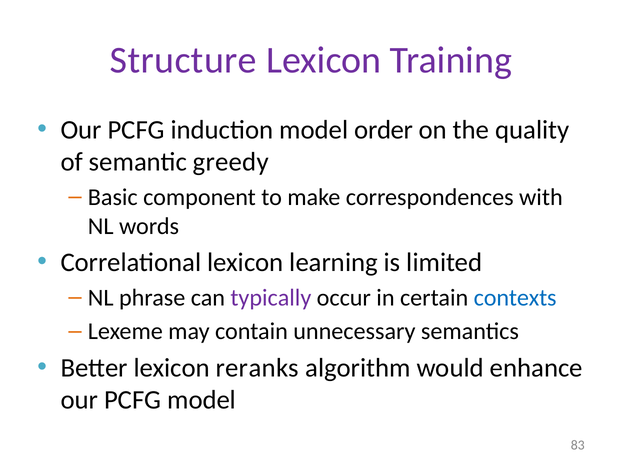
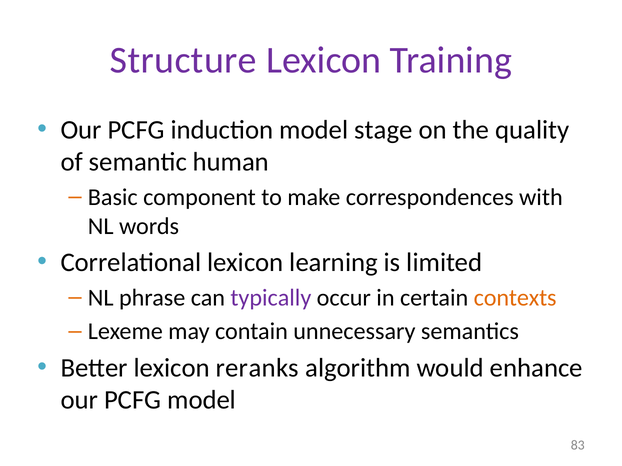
order: order -> stage
greedy: greedy -> human
contexts colour: blue -> orange
